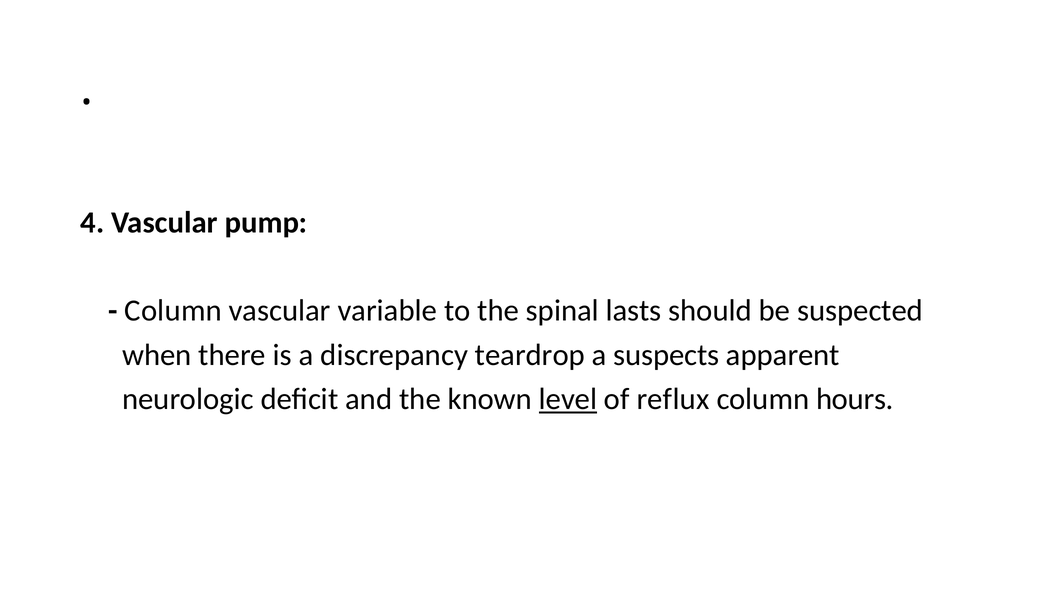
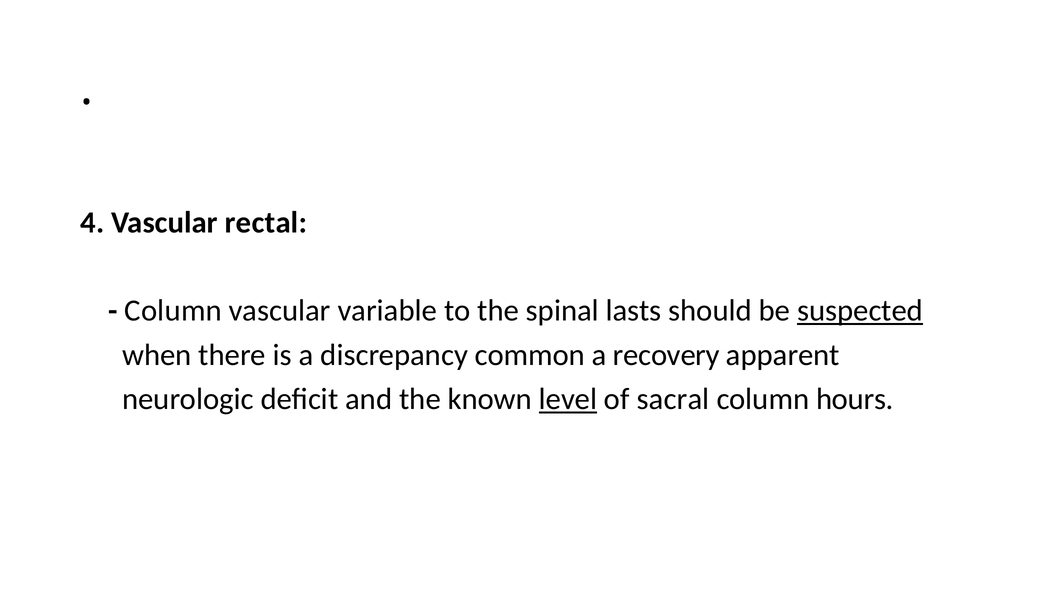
pump: pump -> rectal
suspected underline: none -> present
teardrop: teardrop -> common
suspects: suspects -> recovery
reflux: reflux -> sacral
